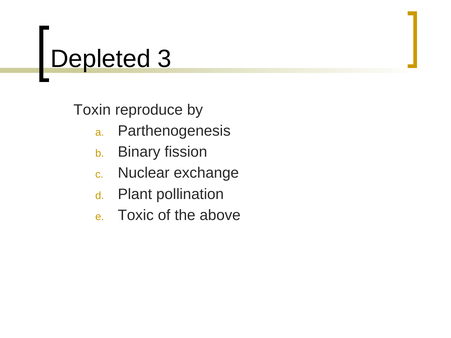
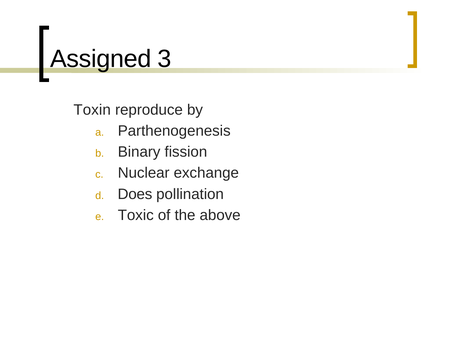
Depleted: Depleted -> Assigned
Plant: Plant -> Does
